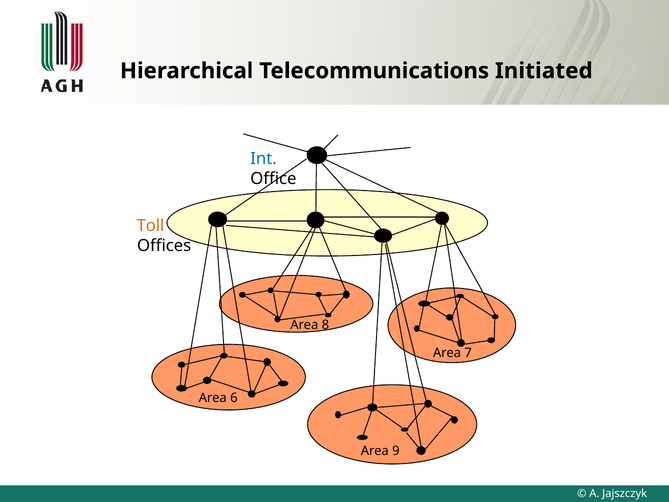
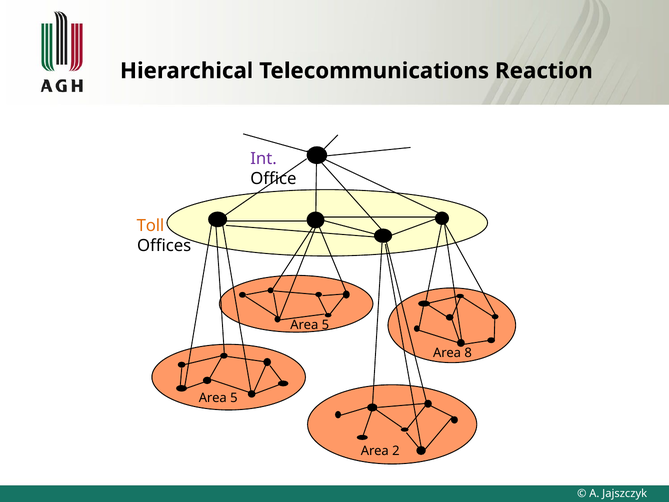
Initiated: Initiated -> Reaction
Int colour: blue -> purple
8 at (325, 325): 8 -> 5
7: 7 -> 8
6 at (234, 398): 6 -> 5
9: 9 -> 2
